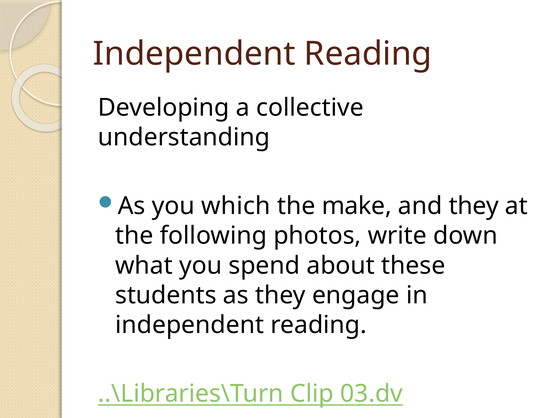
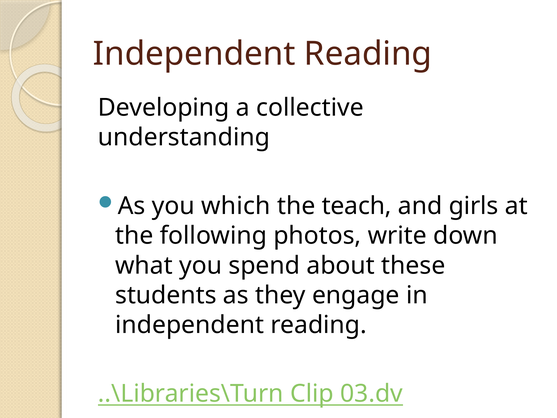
make: make -> teach
and they: they -> girls
